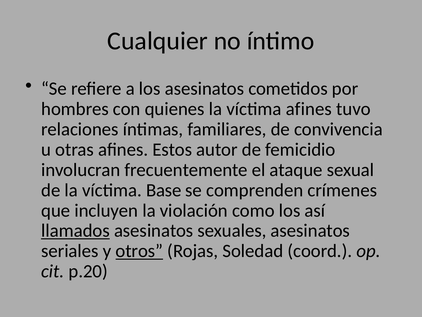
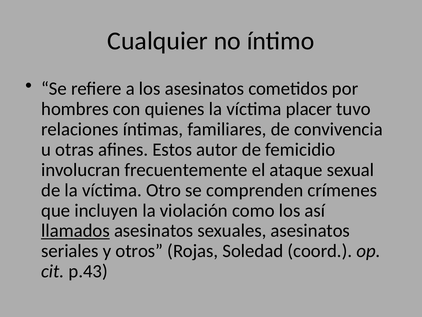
víctima afines: afines -> placer
Base: Base -> Otro
otros underline: present -> none
p.20: p.20 -> p.43
